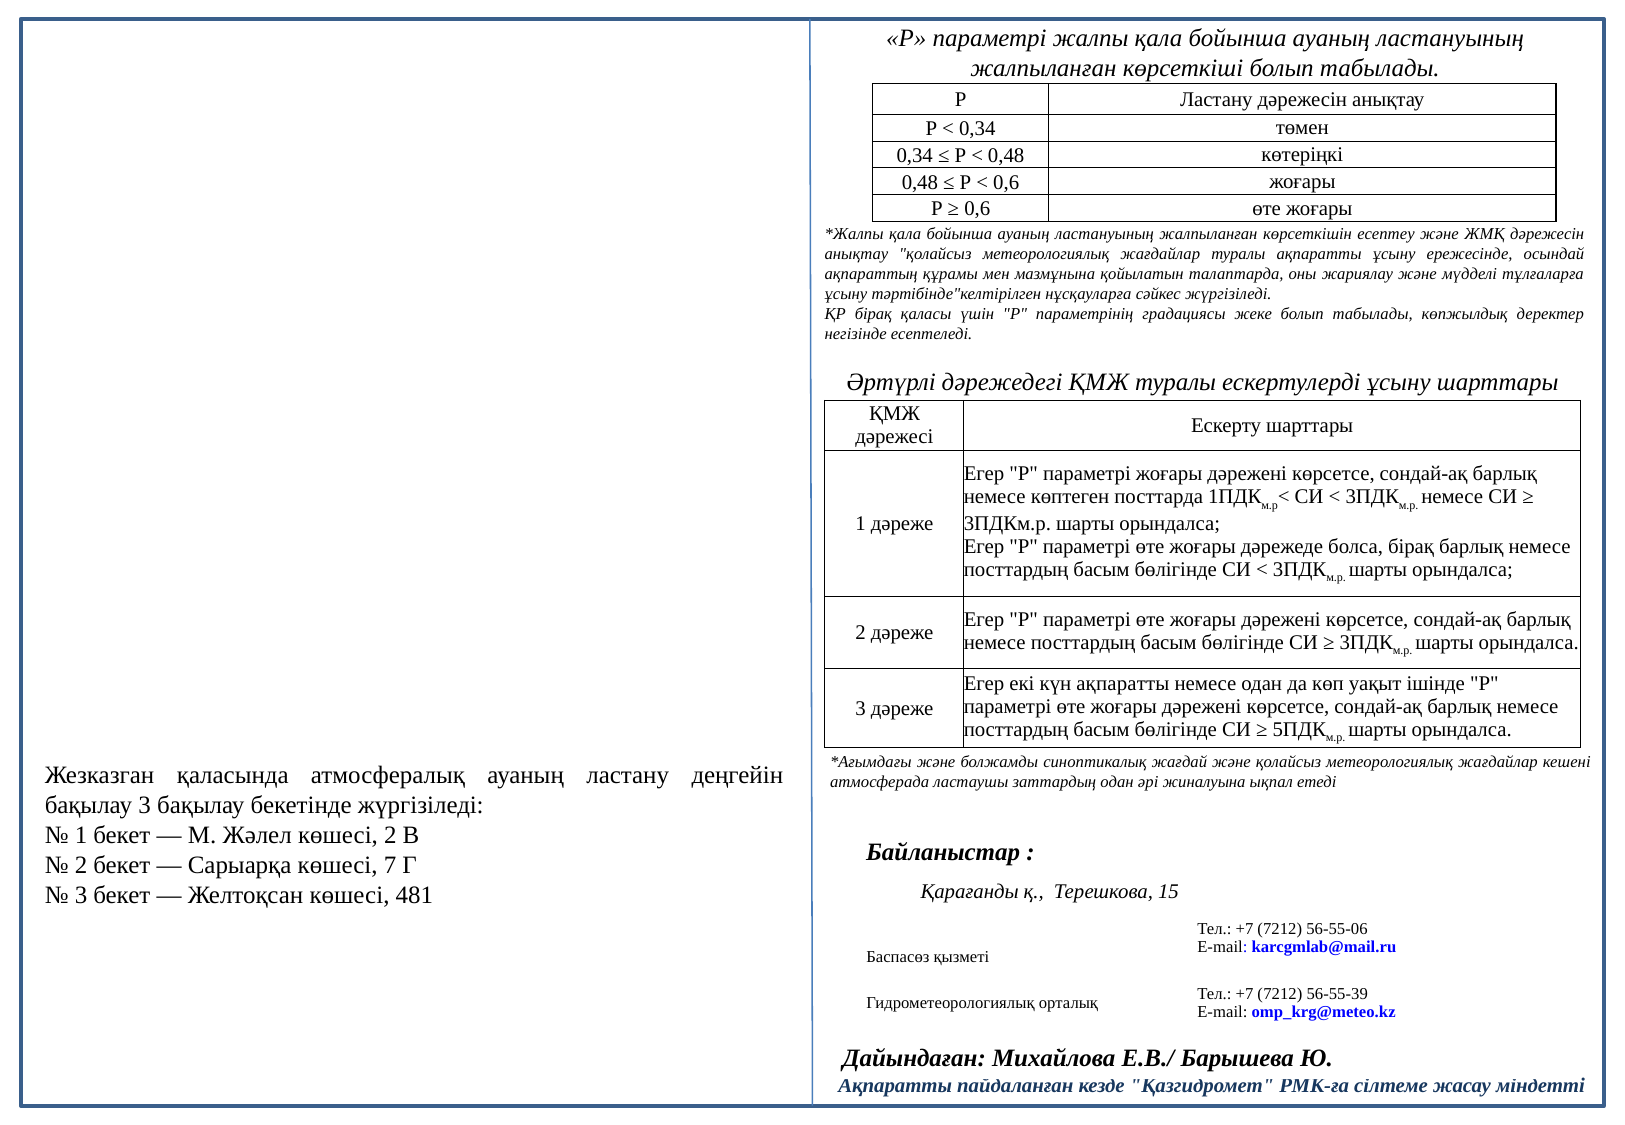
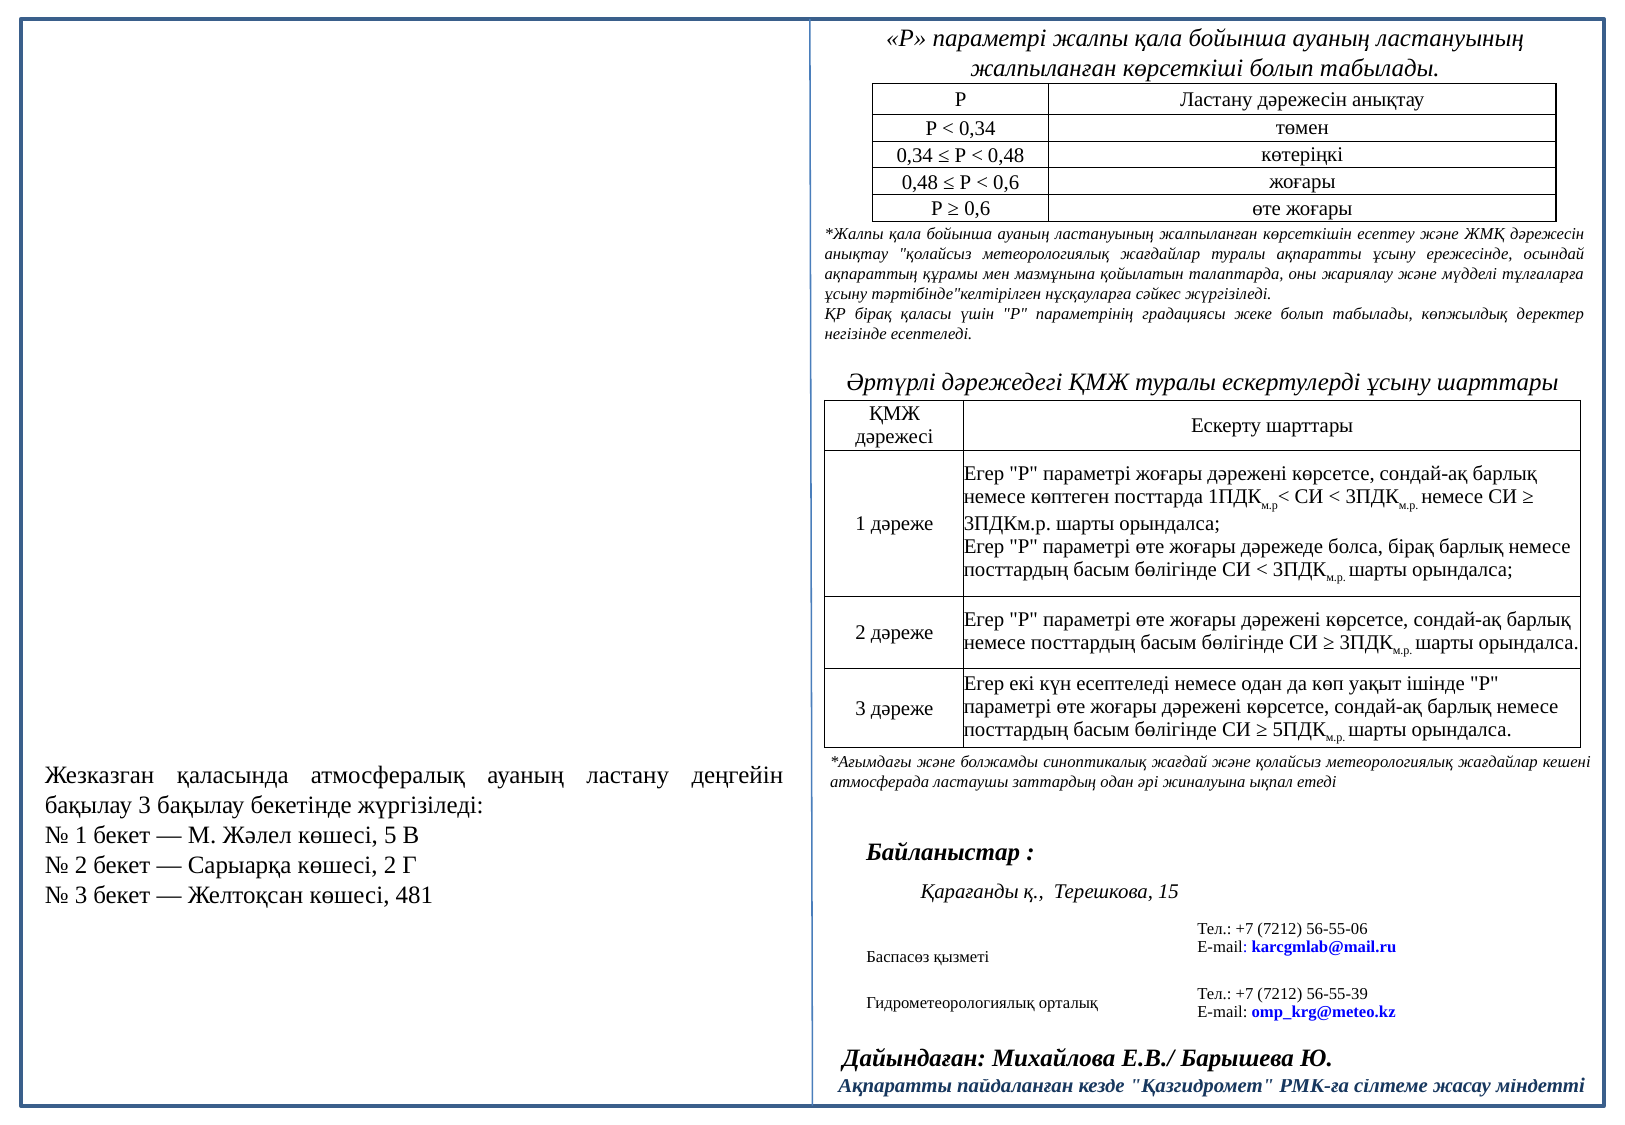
күн ақпаратты: ақпаратты -> есептеледі
көшесі 2: 2 -> 5
көшесі 7: 7 -> 2
